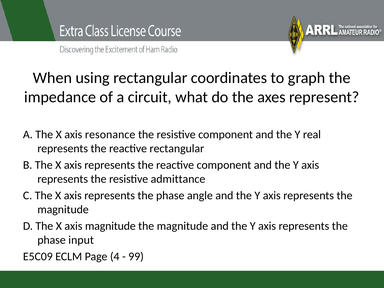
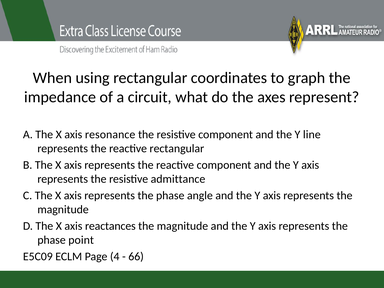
real: real -> line
axis magnitude: magnitude -> reactances
input: input -> point
99: 99 -> 66
